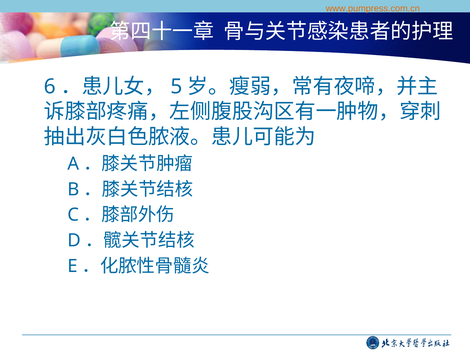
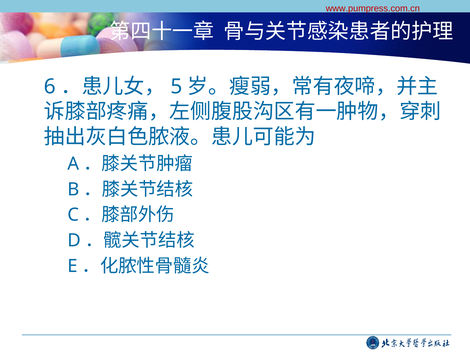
www.pumpress.com.cn colour: orange -> red
